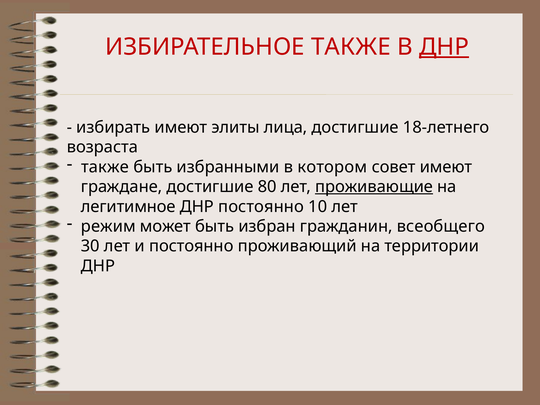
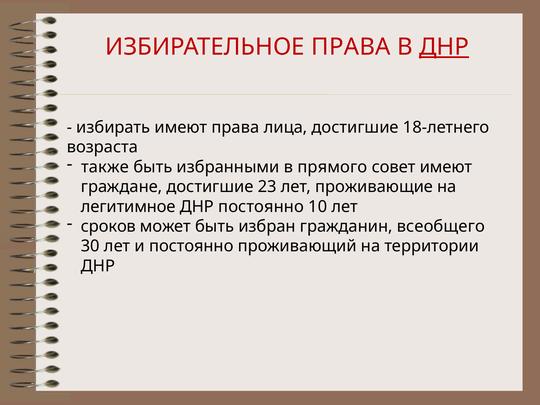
ИЗБИРАТЕЛЬНОЕ ТАКЖЕ: ТАКЖЕ -> ПРАВА
имеют элиты: элиты -> права
котором: котором -> прямого
80: 80 -> 23
проживающие underline: present -> none
режим: режим -> сроков
